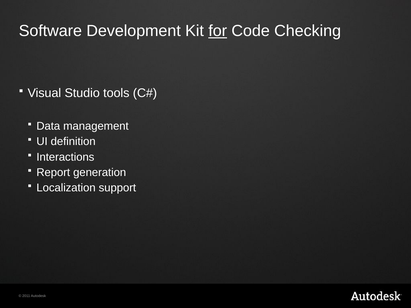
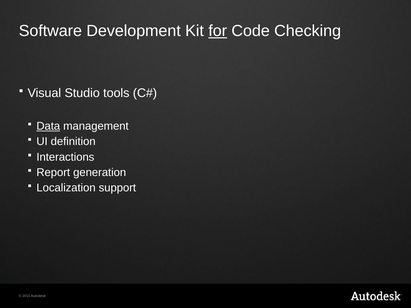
Data underline: none -> present
